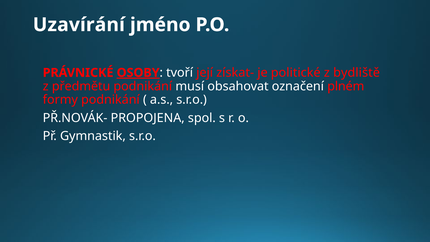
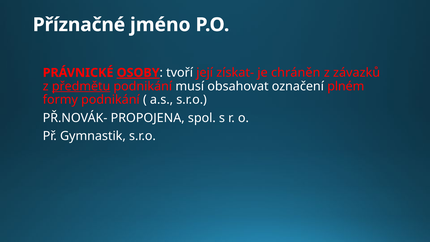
Uzavírání: Uzavírání -> Příznačné
politické: politické -> chráněn
bydliště: bydliště -> závazků
předmětu underline: none -> present
